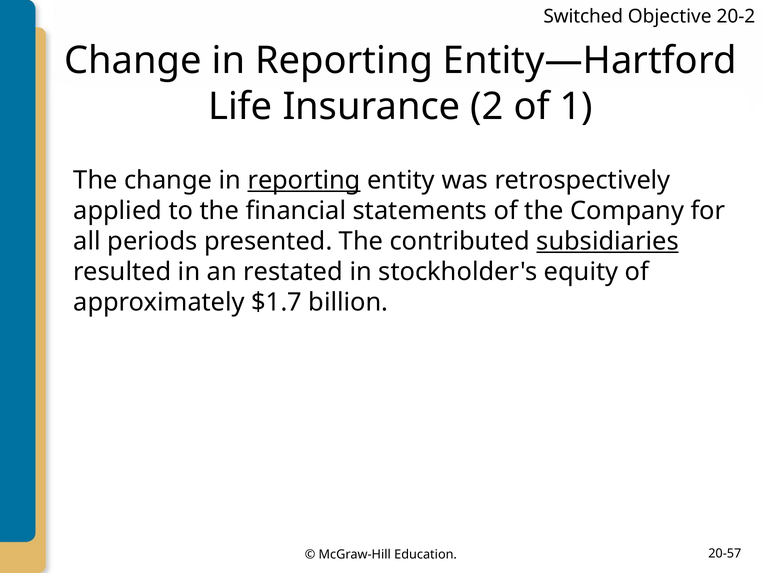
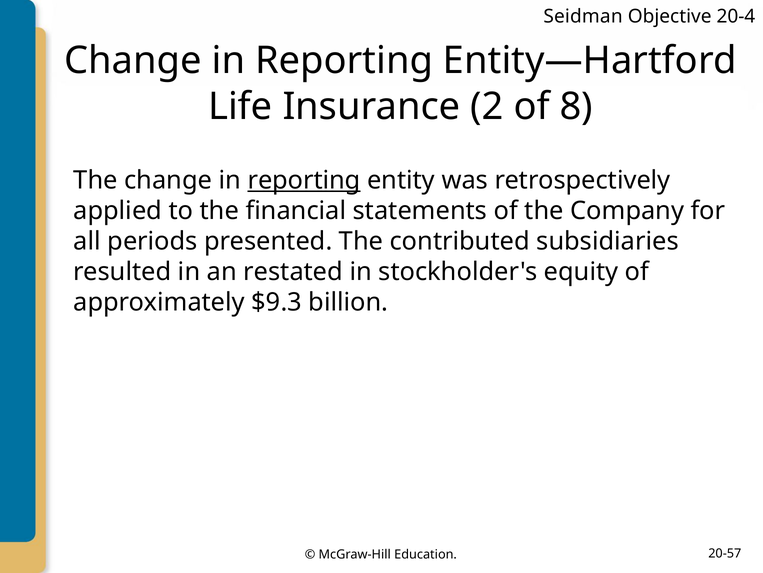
Switched: Switched -> Seidman
20-2: 20-2 -> 20-4
1: 1 -> 8
subsidiaries underline: present -> none
$1.7: $1.7 -> $9.3
